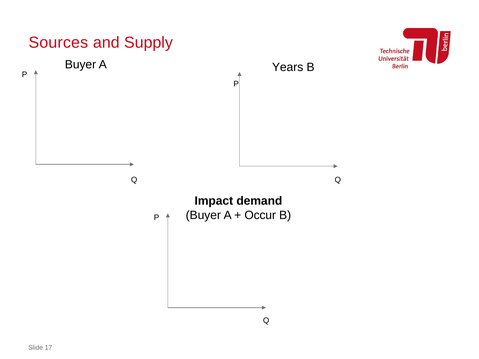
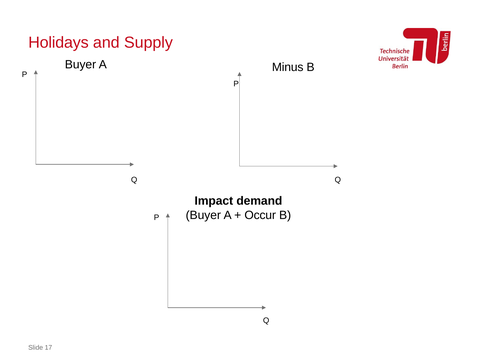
Sources: Sources -> Holidays
Years: Years -> Minus
